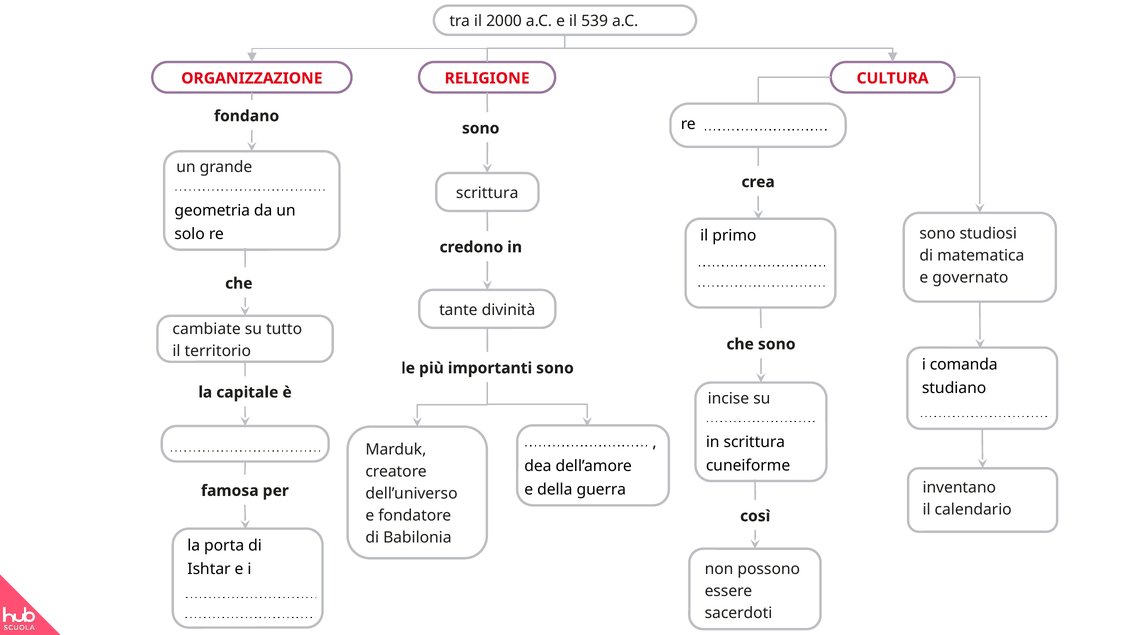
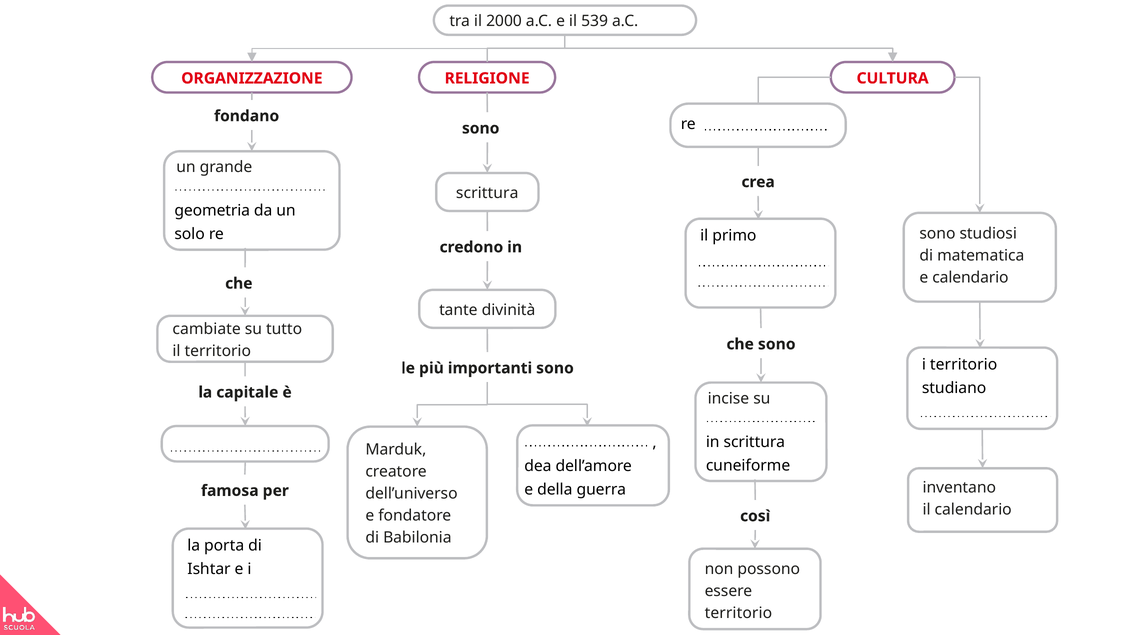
e governato: governato -> calendario
i comanda: comanda -> territorio
sacerdoti at (738, 614): sacerdoti -> territorio
